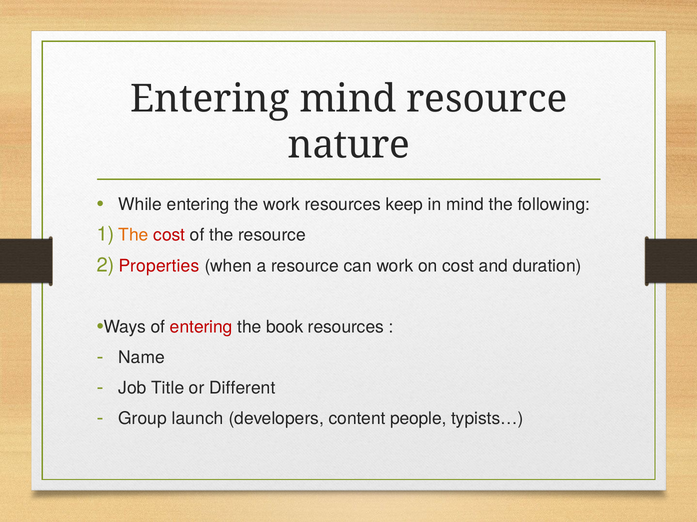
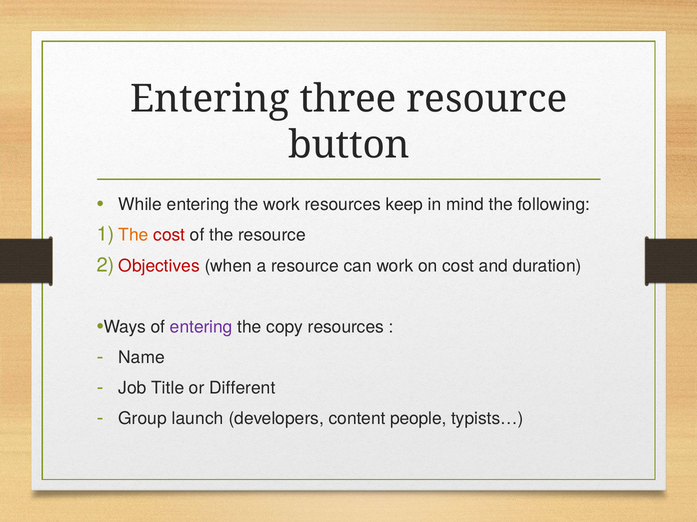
Entering mind: mind -> three
nature: nature -> button
Properties: Properties -> Objectives
entering at (201, 327) colour: red -> purple
book: book -> copy
